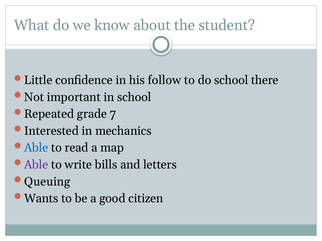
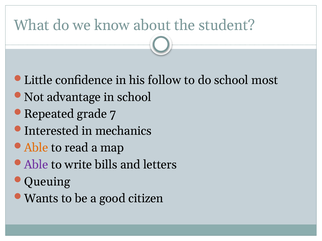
there: there -> most
important: important -> advantage
Able at (36, 148) colour: blue -> orange
